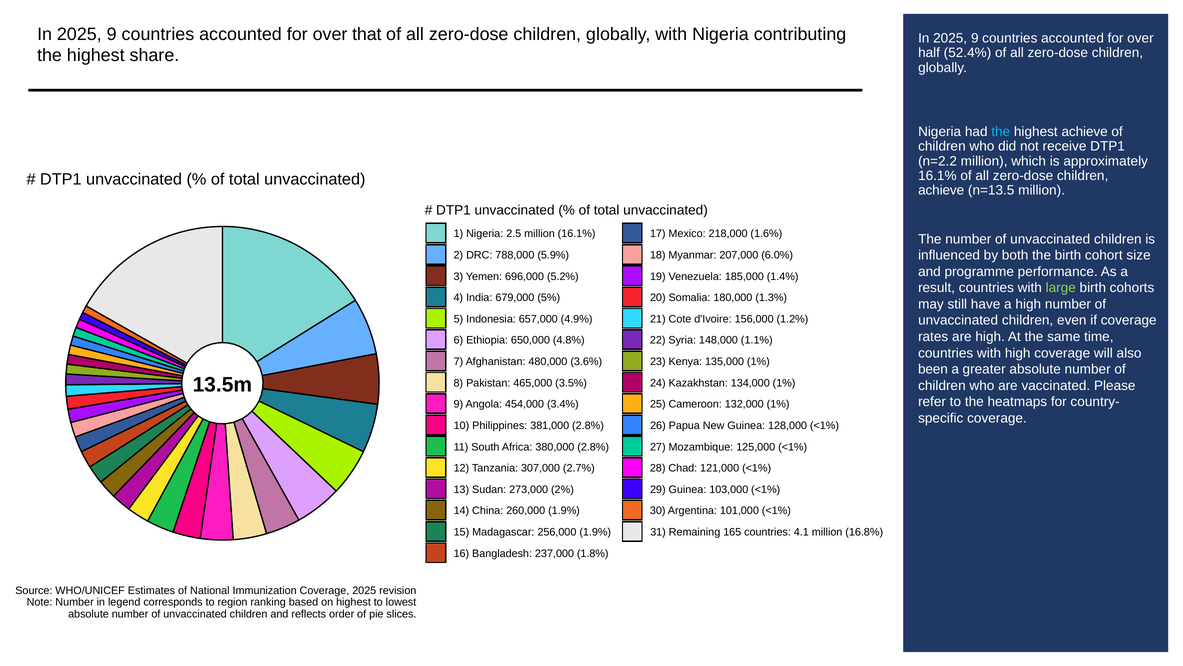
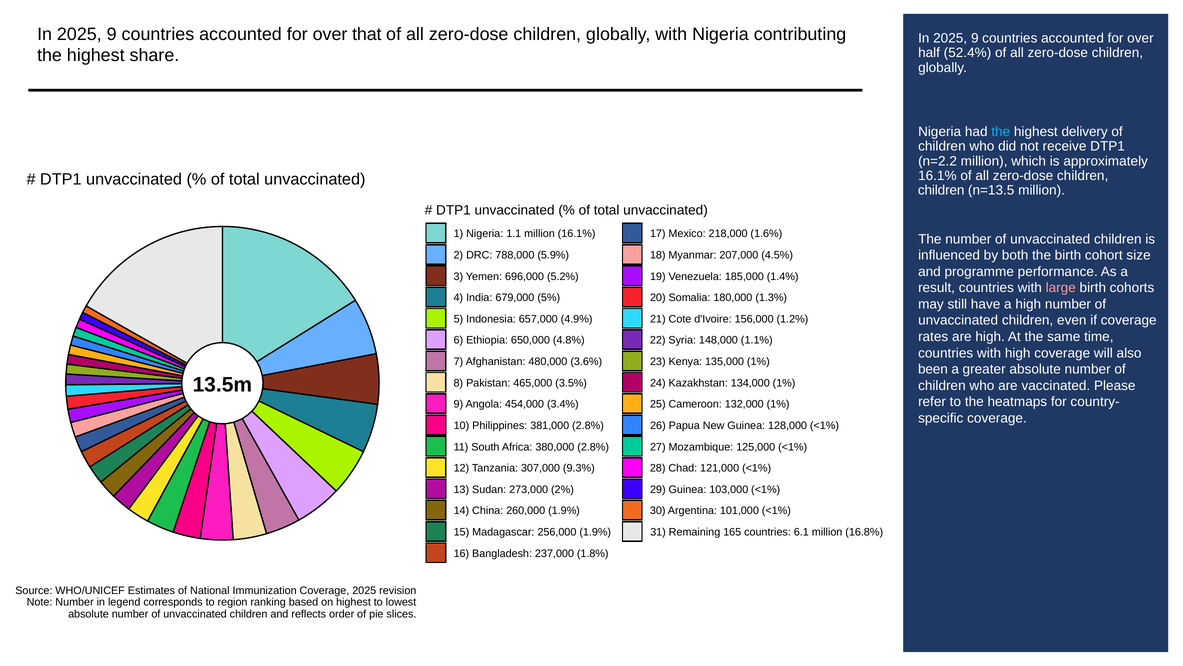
highest achieve: achieve -> delivery
achieve at (941, 190): achieve -> children
2.5: 2.5 -> 1.1
6.0%: 6.0% -> 4.5%
large colour: light green -> pink
2.7%: 2.7% -> 9.3%
4.1: 4.1 -> 6.1
